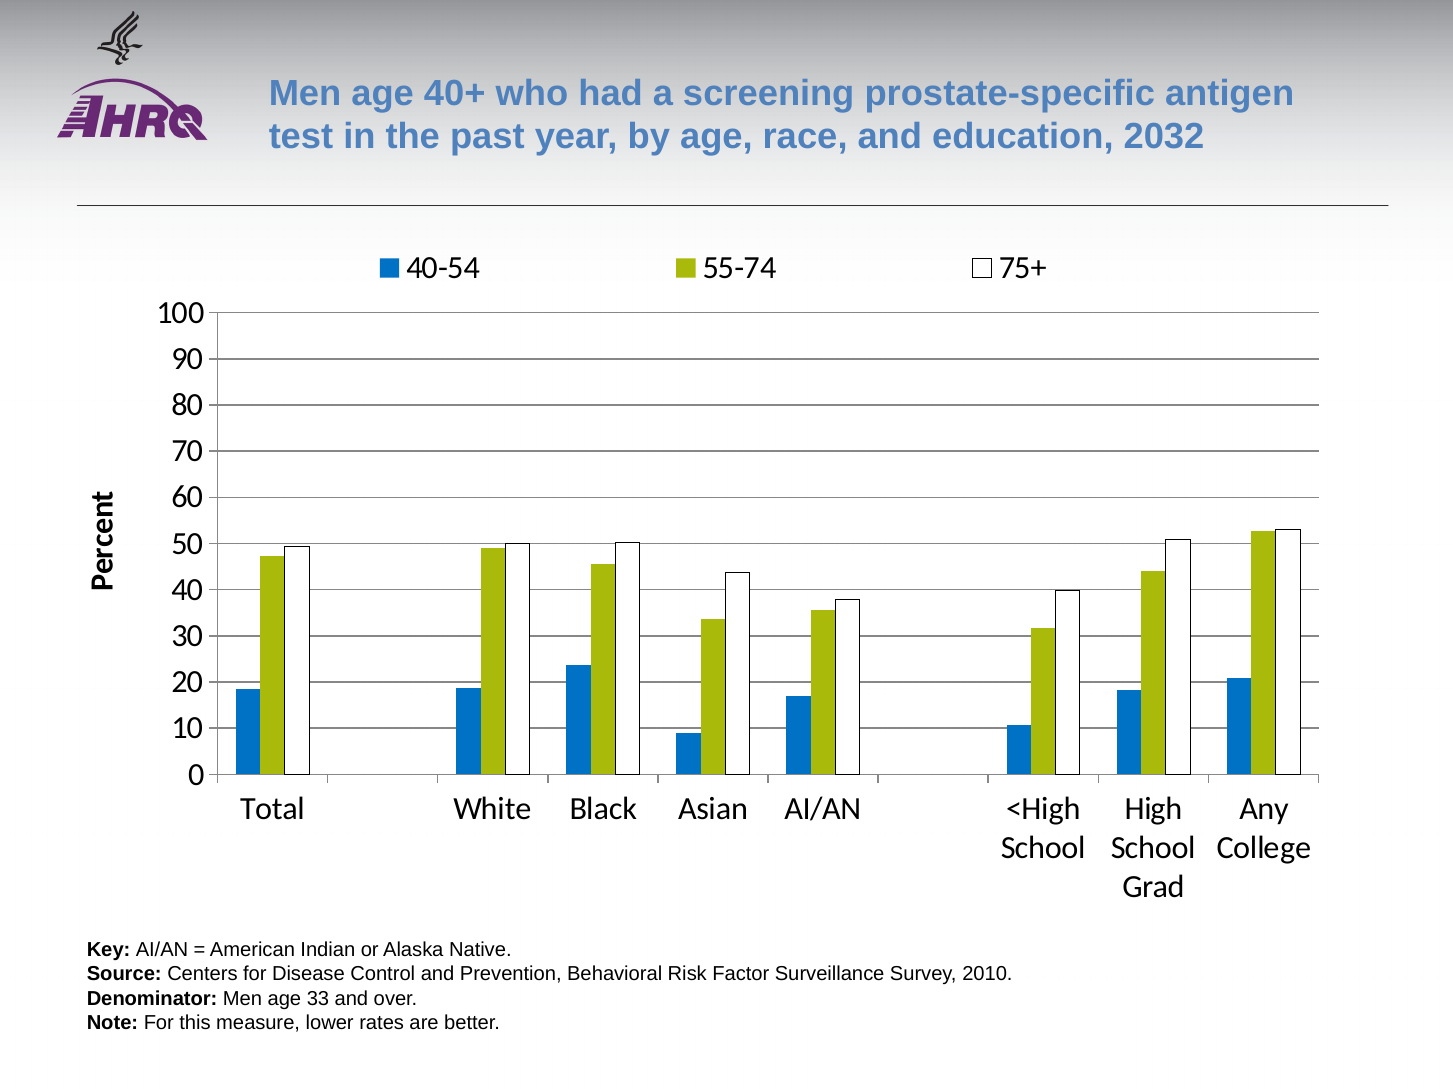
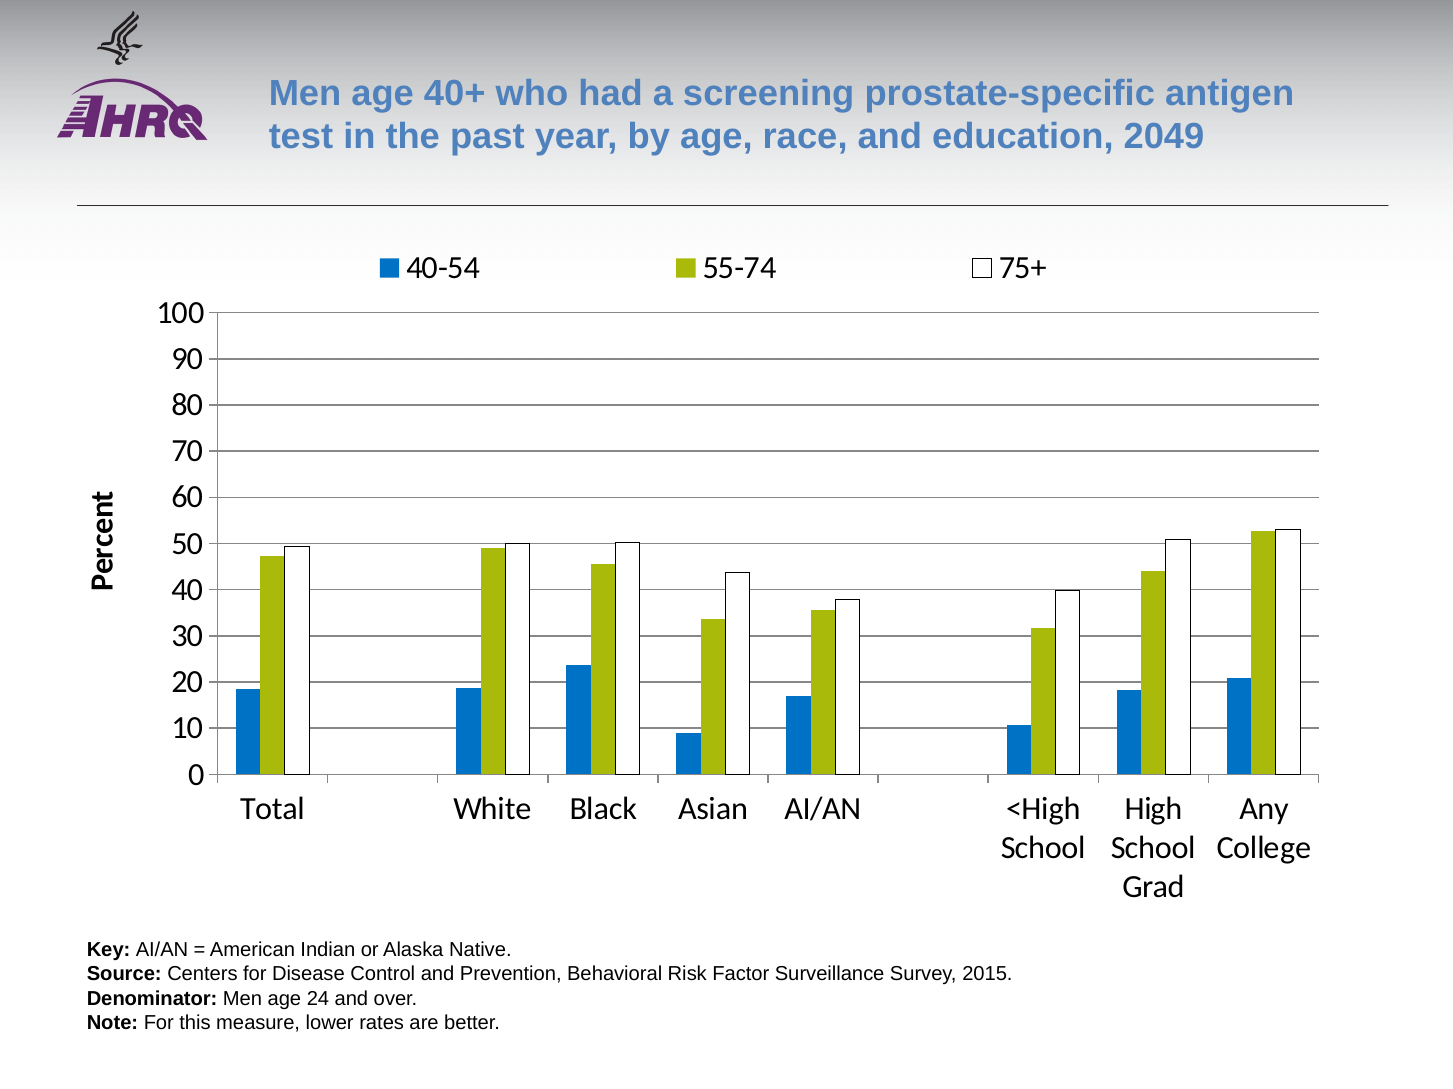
2032: 2032 -> 2049
2010: 2010 -> 2015
33: 33 -> 24
